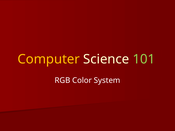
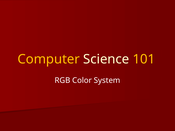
101 colour: light green -> yellow
